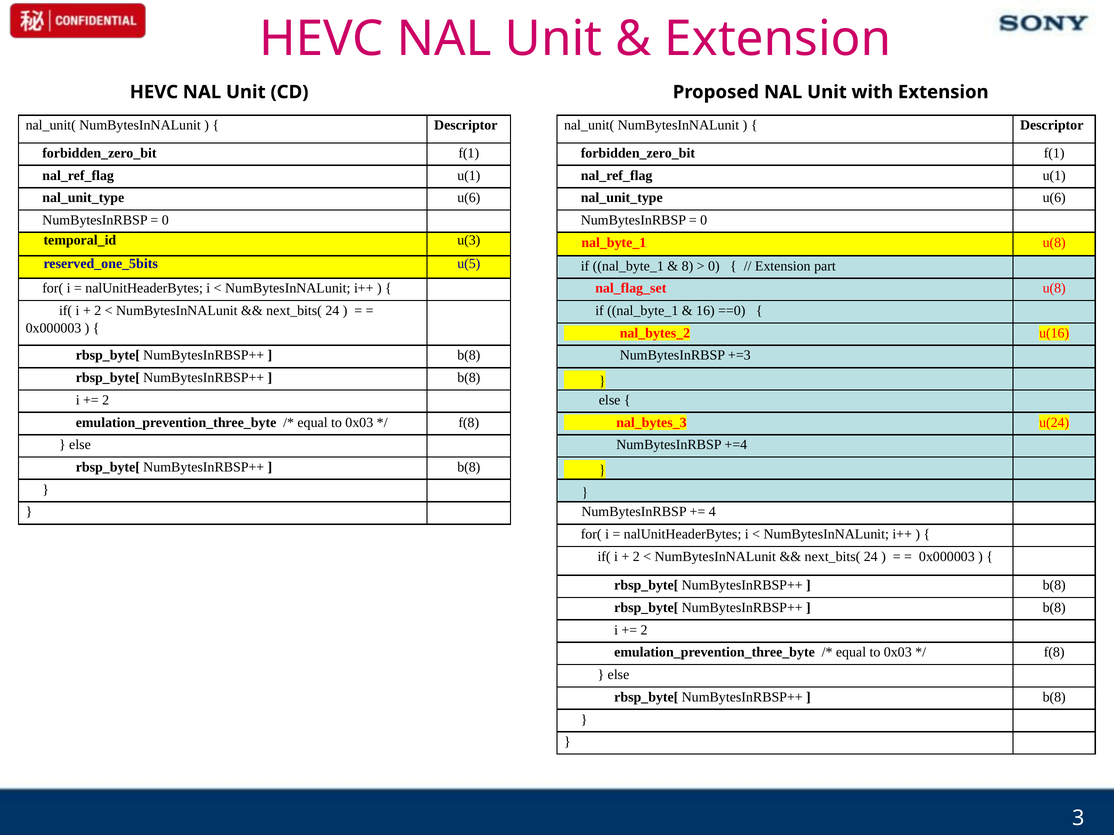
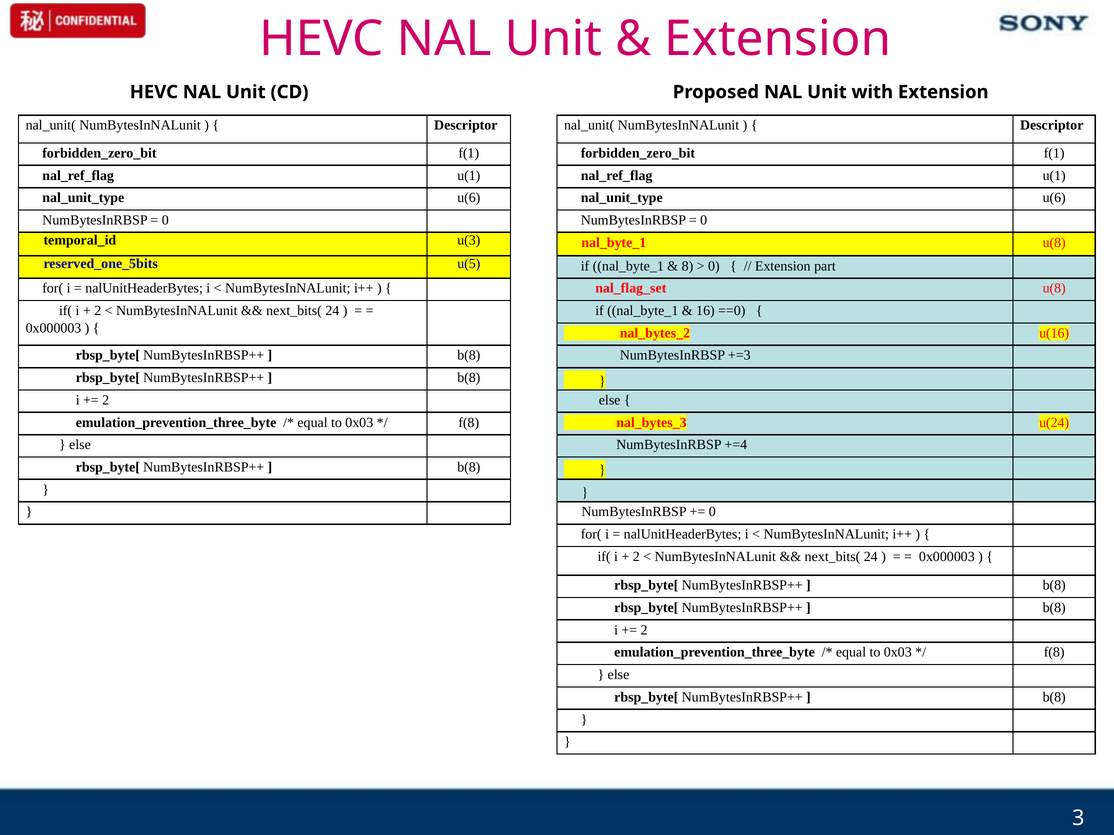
4 at (712, 512): 4 -> 0
